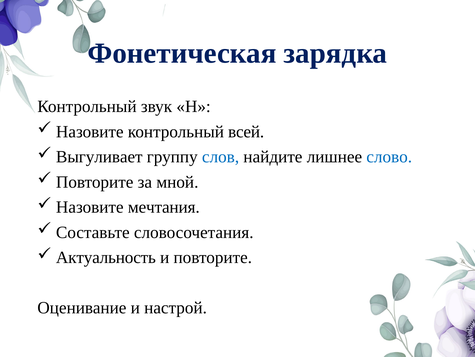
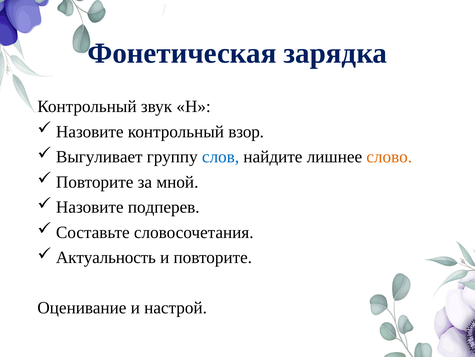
всей: всей -> взор
слово colour: blue -> orange
мечтания: мечтания -> подперев
